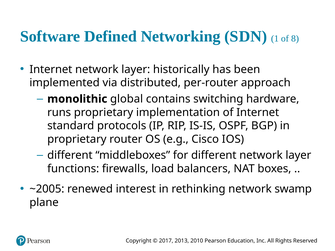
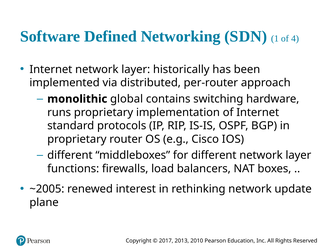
8: 8 -> 4
swamp: swamp -> update
